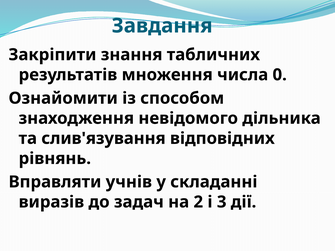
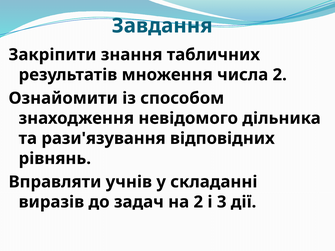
числа 0: 0 -> 2
слив'язування: слив'язування -> рази'язування
